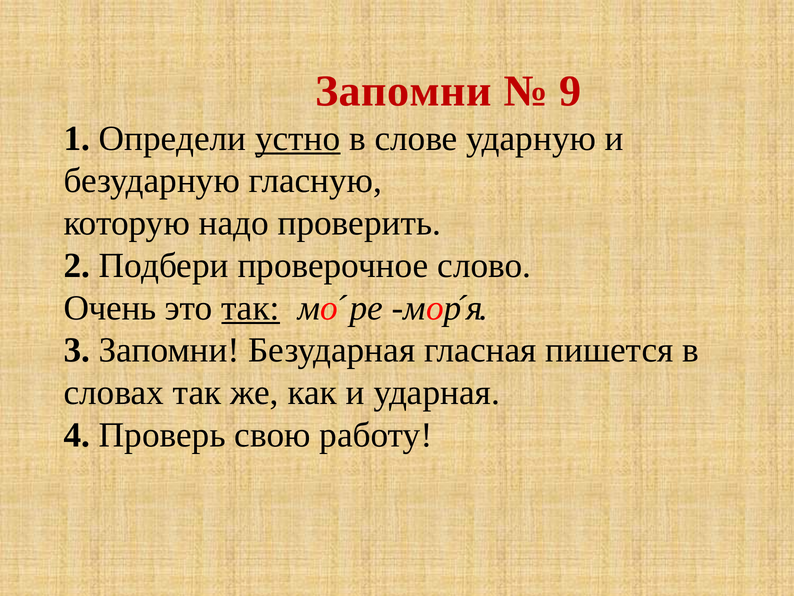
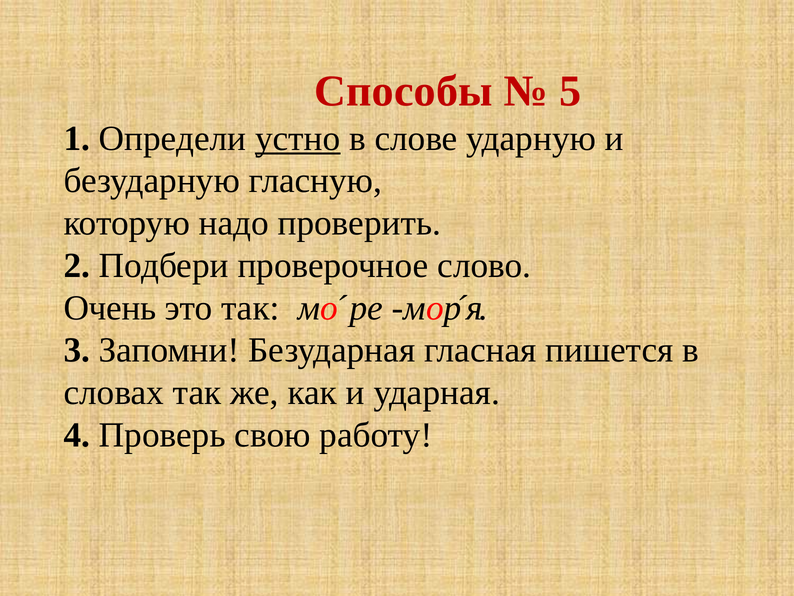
Запомни at (403, 91): Запомни -> Способы
9: 9 -> 5
так at (251, 308) underline: present -> none
